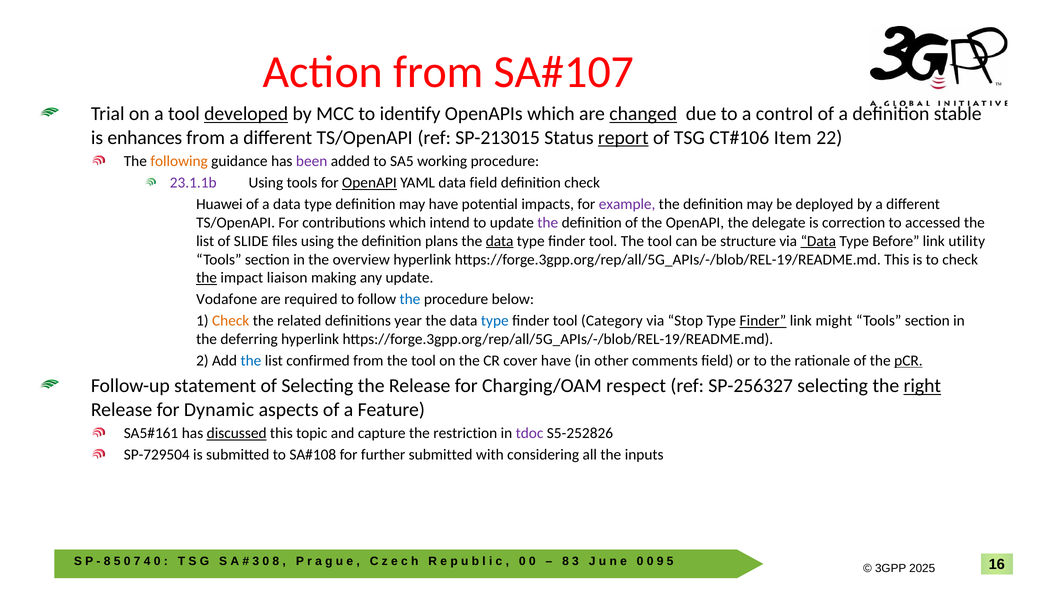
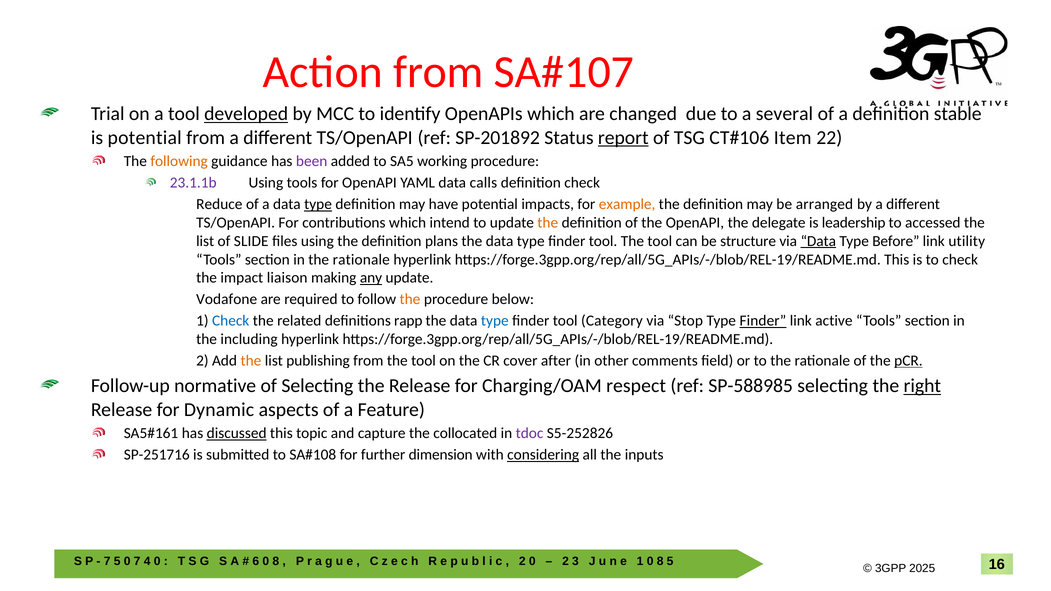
changed underline: present -> none
control: control -> several
is enhances: enhances -> potential
SP-213015: SP-213015 -> SP-201892
OpenAPI at (369, 183) underline: present -> none
data field: field -> calls
Huawei: Huawei -> Reduce
type at (318, 204) underline: none -> present
example colour: purple -> orange
deployed: deployed -> arranged
the at (548, 223) colour: purple -> orange
correction: correction -> leadership
data at (500, 241) underline: present -> none
in the overview: overview -> rationale
the at (207, 278) underline: present -> none
any underline: none -> present
the at (410, 299) colour: blue -> orange
Check at (231, 321) colour: orange -> blue
year: year -> rapp
might: might -> active
deferring: deferring -> including
the at (251, 361) colour: blue -> orange
confirmed: confirmed -> publishing
cover have: have -> after
statement: statement -> normative
SP-256327: SP-256327 -> SP-588985
restriction: restriction -> collocated
SP-729504: SP-729504 -> SP-251716
further submitted: submitted -> dimension
considering underline: none -> present
8 at (107, 561): 8 -> 7
3 at (256, 561): 3 -> 6
0 at (522, 561): 0 -> 2
8 at (565, 561): 8 -> 2
0 at (640, 561): 0 -> 1
9 at (660, 561): 9 -> 8
